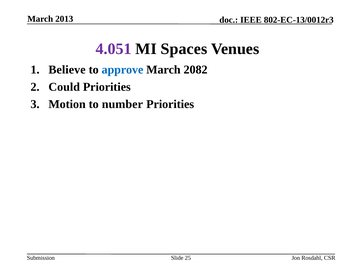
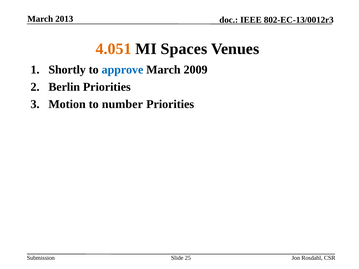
4.051 colour: purple -> orange
Believe: Believe -> Shortly
2082: 2082 -> 2009
Could: Could -> Berlin
